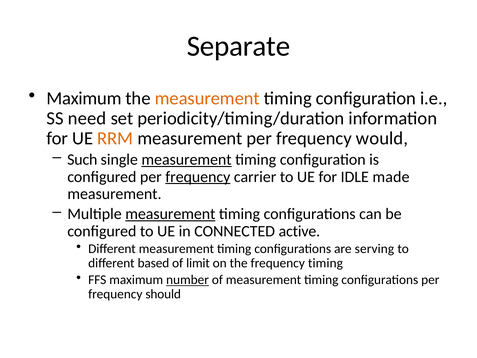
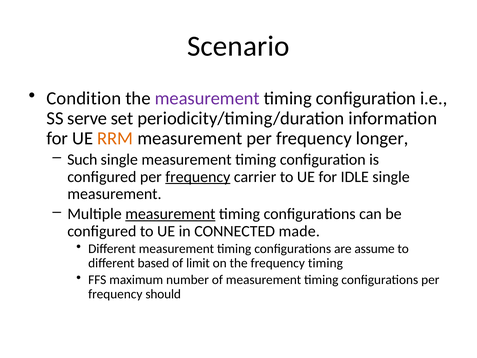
Separate: Separate -> Scenario
Maximum at (84, 98): Maximum -> Condition
measurement at (207, 98) colour: orange -> purple
need: need -> serve
would: would -> longer
measurement at (187, 159) underline: present -> none
IDLE made: made -> single
active: active -> made
serving: serving -> assume
number underline: present -> none
